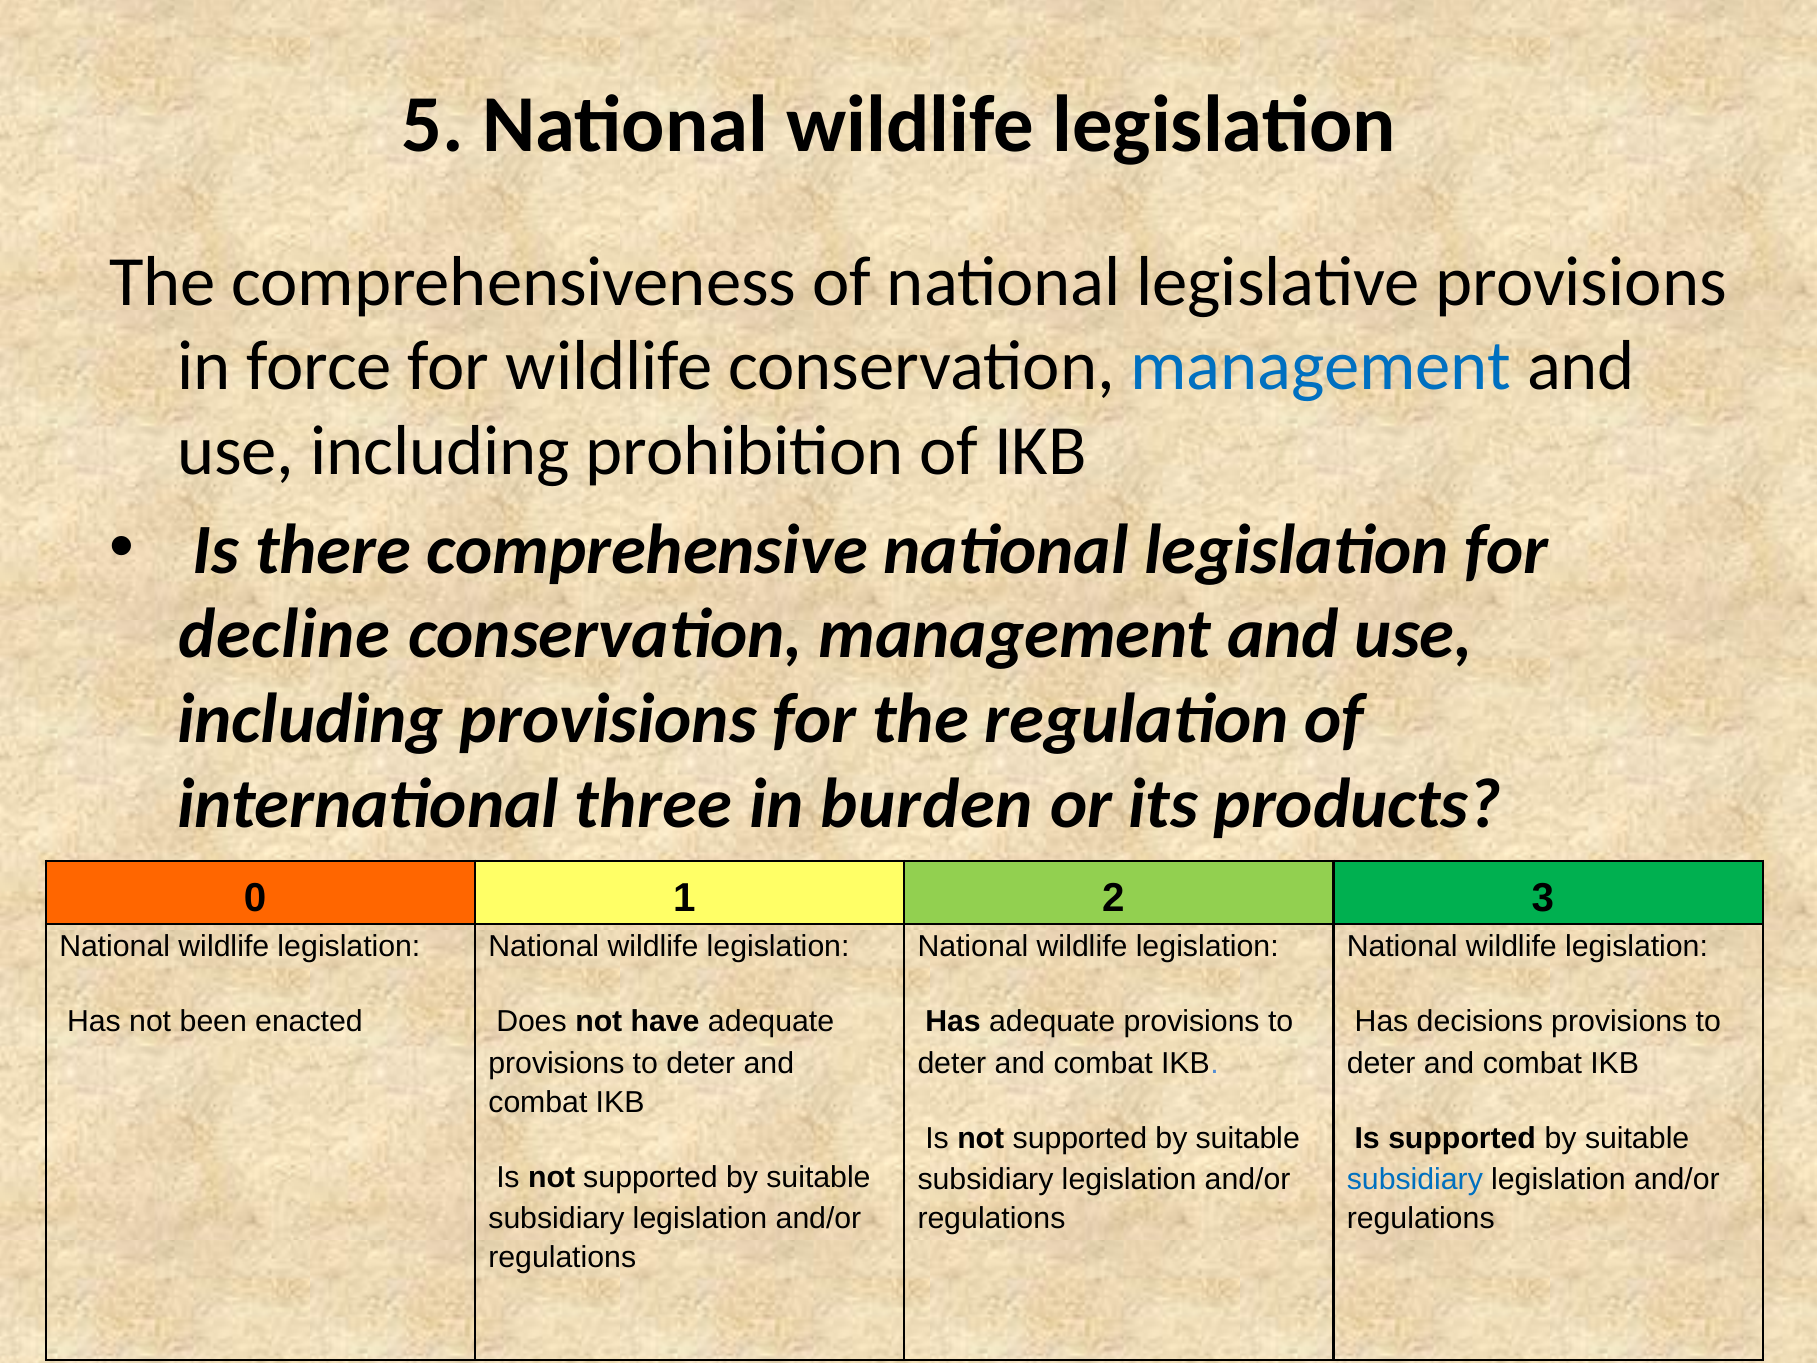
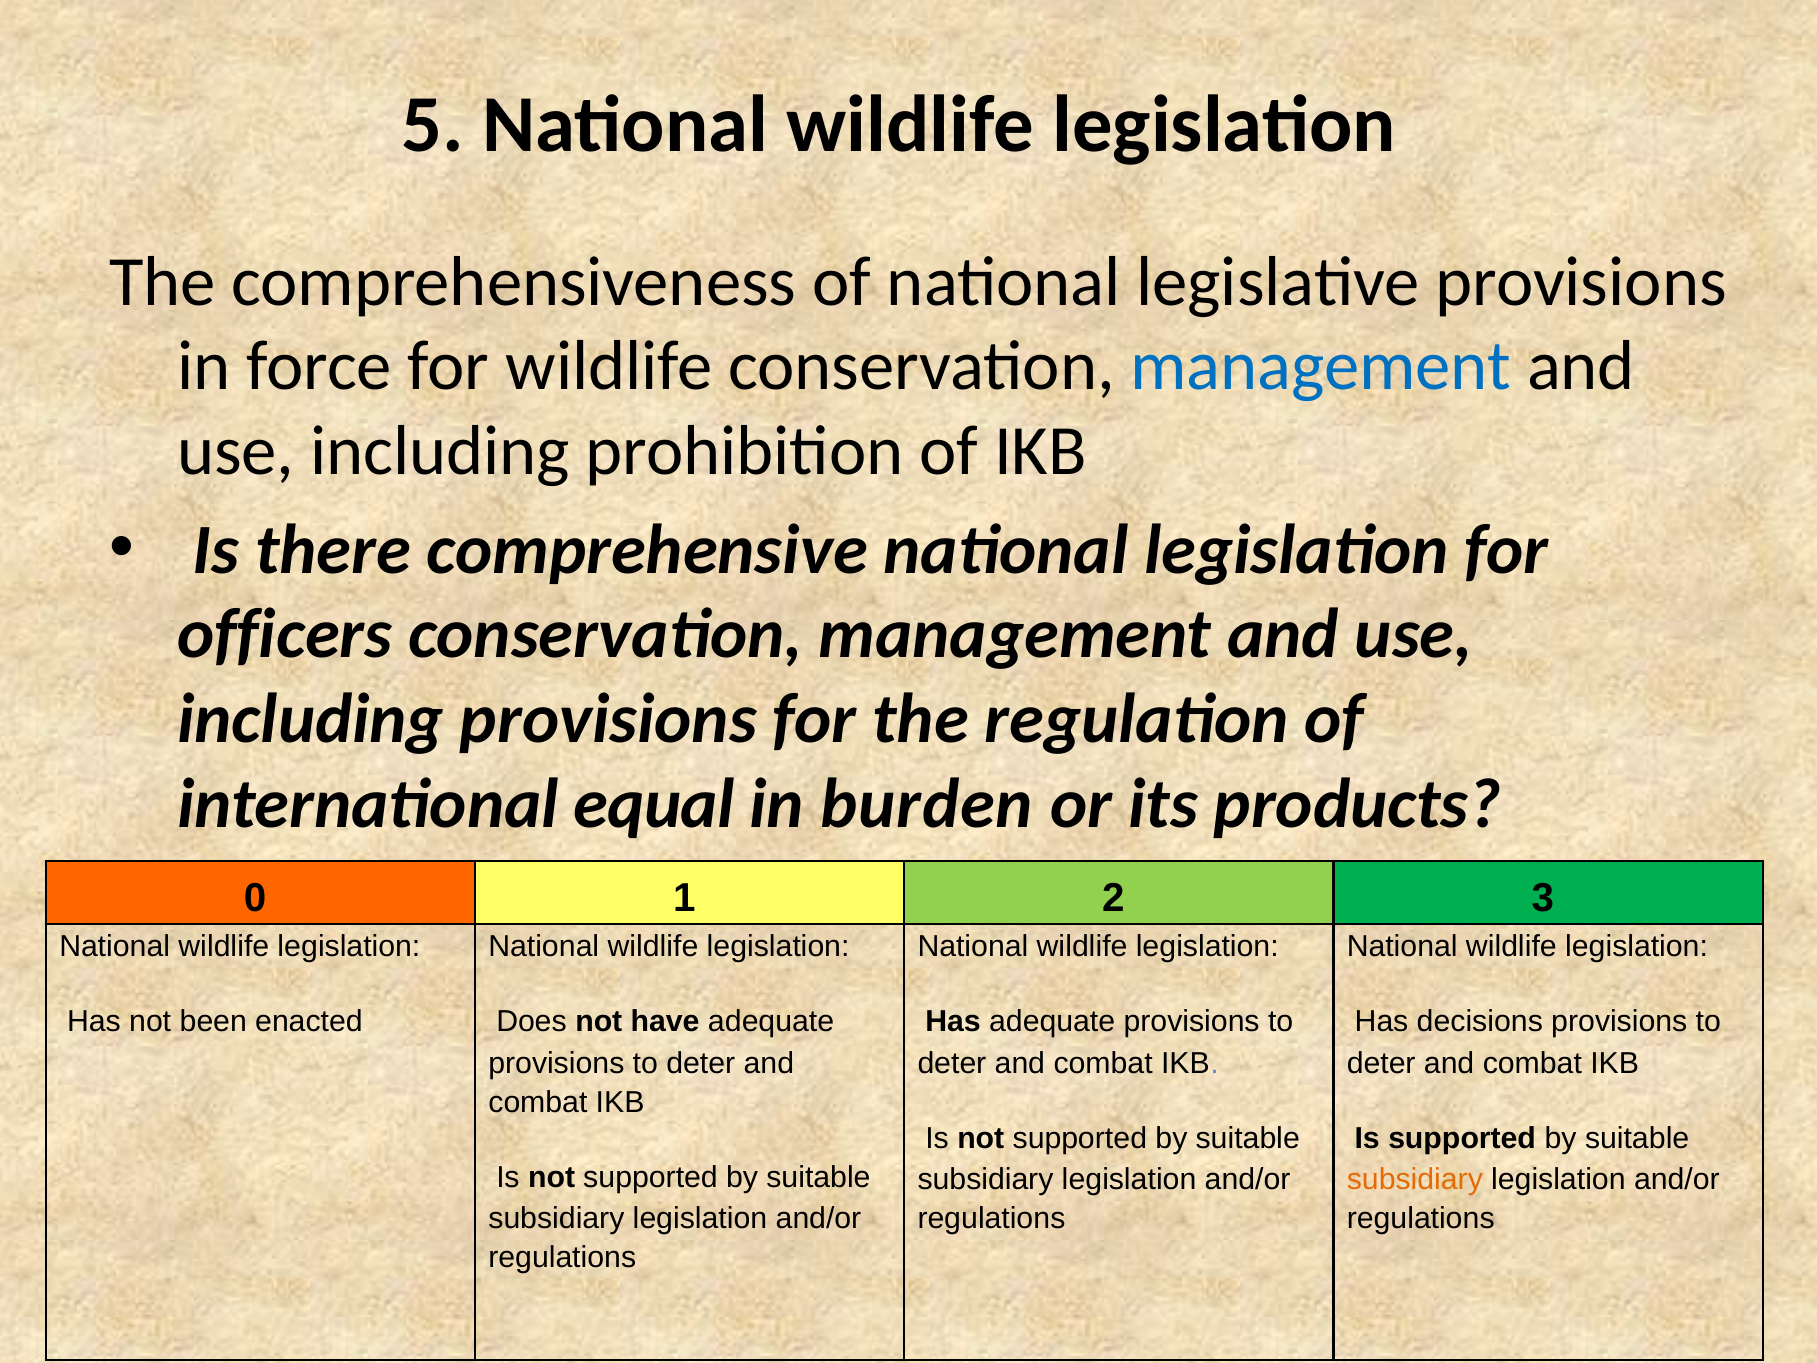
decline: decline -> officers
three: three -> equal
subsidiary at (1415, 1180) colour: blue -> orange
